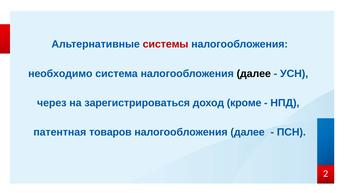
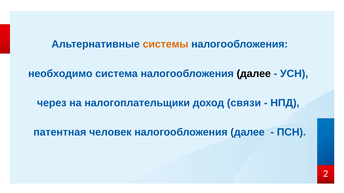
системы colour: red -> orange
зарегистрироваться: зарегистрироваться -> налогоплательщики
кроме: кроме -> связи
товаров: товаров -> человек
